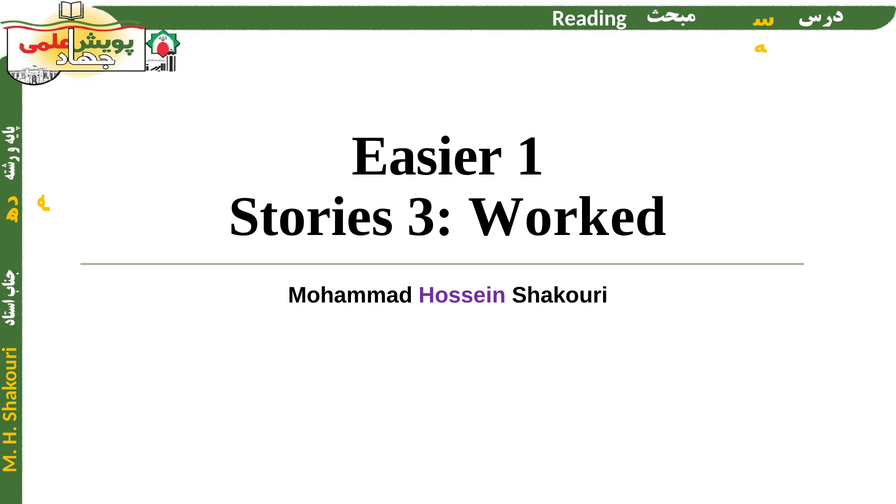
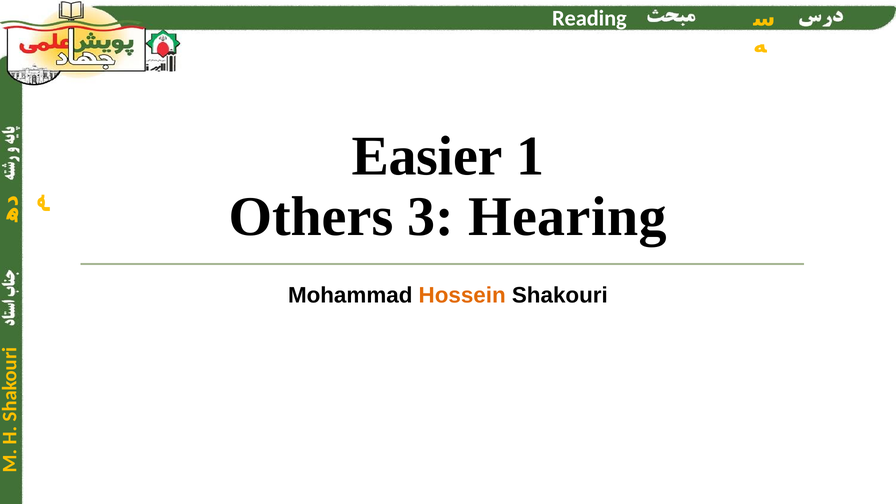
Stories: Stories -> Others
Worked: Worked -> Hearing
Hossein colour: purple -> orange
